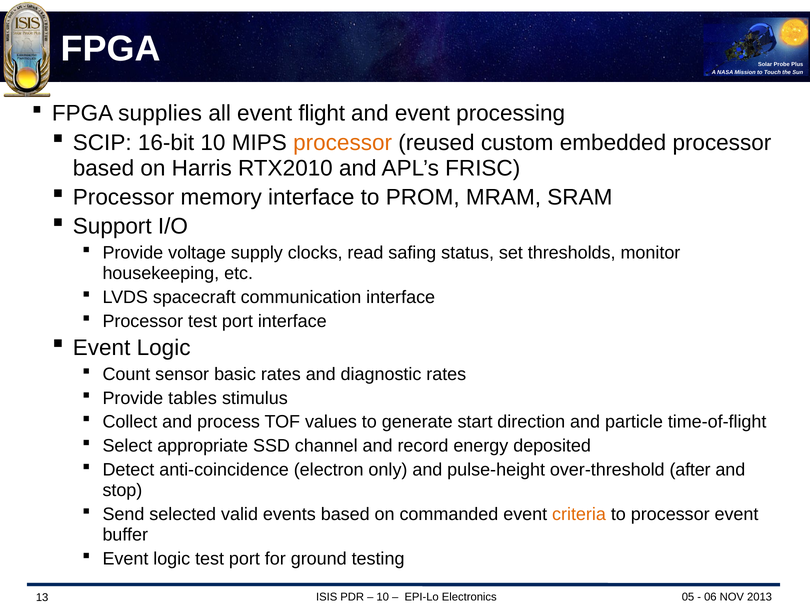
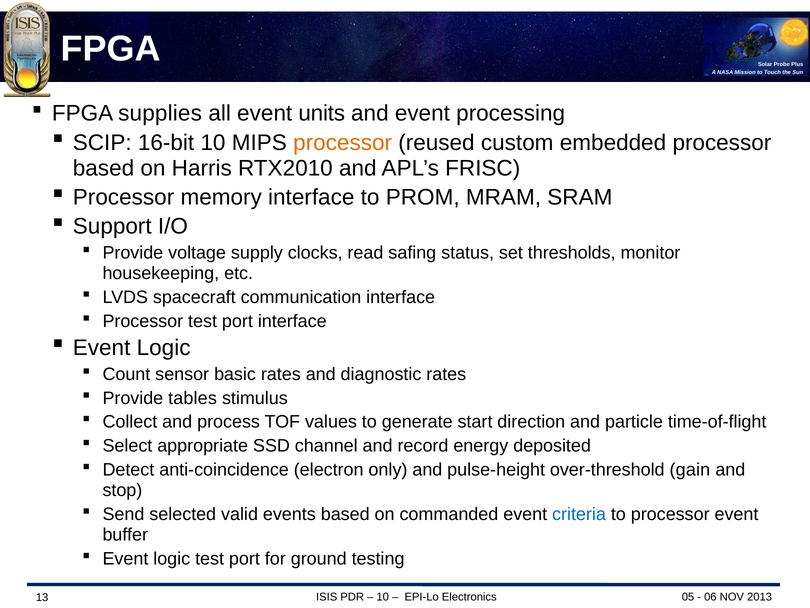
flight: flight -> units
after: after -> gain
criteria colour: orange -> blue
